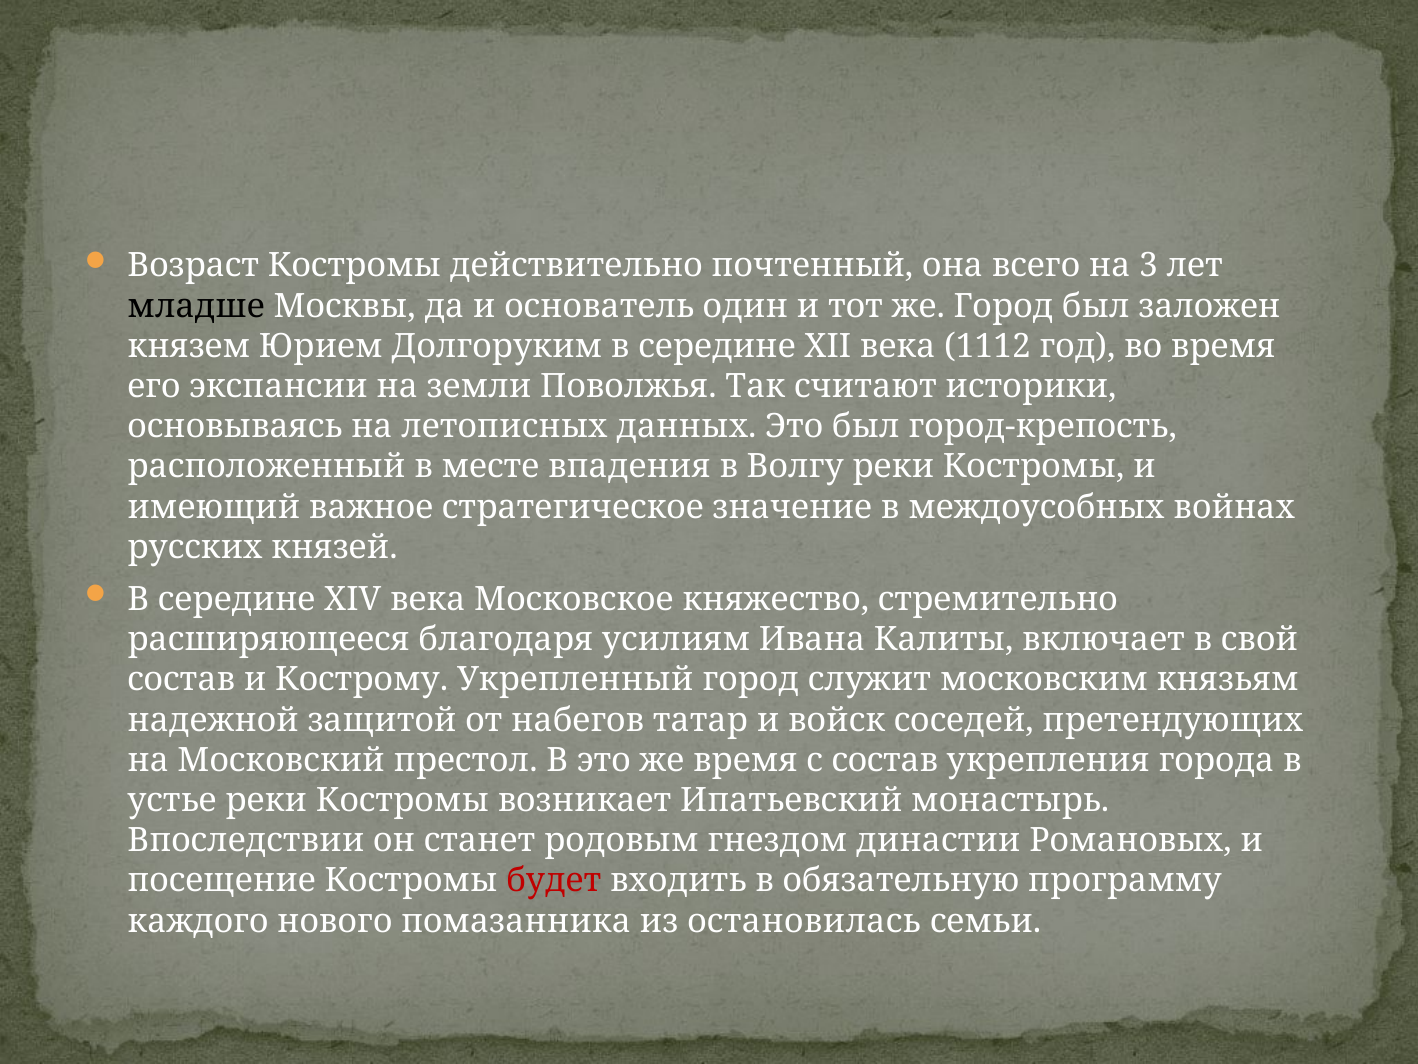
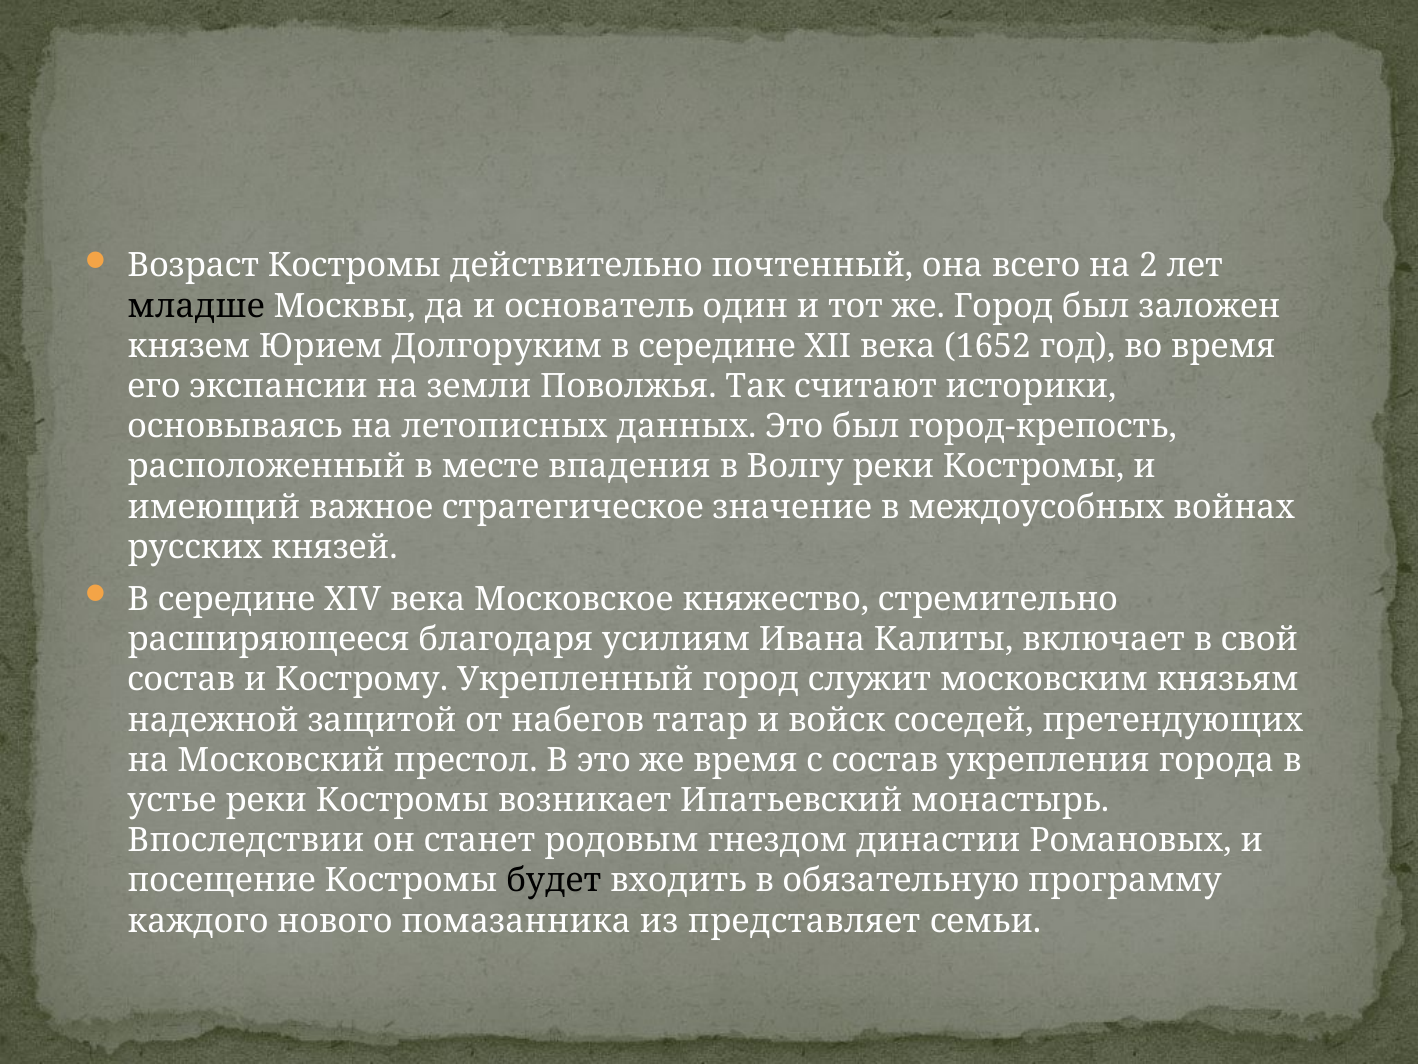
3: 3 -> 2
1112: 1112 -> 1652
будет colour: red -> black
остановилась: остановилась -> представляет
